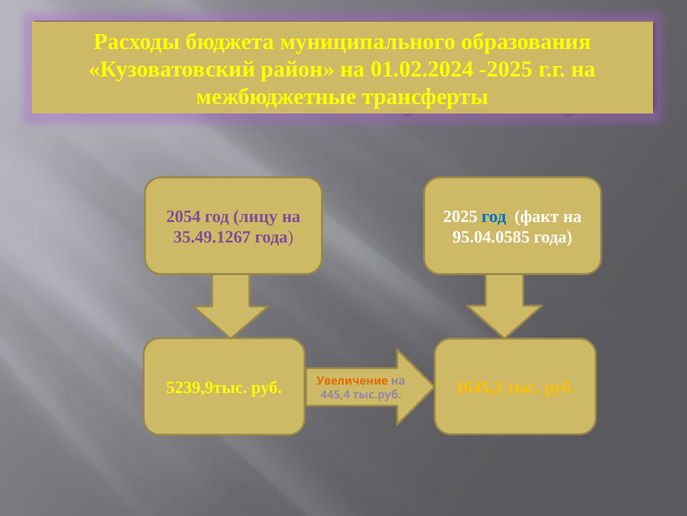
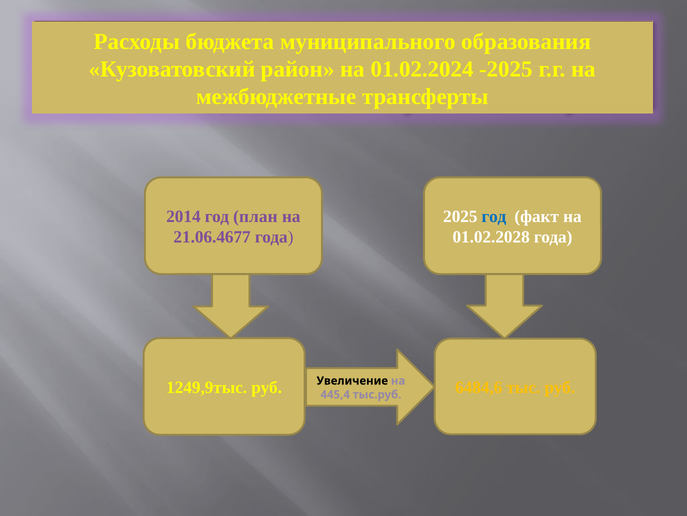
2054 at (183, 216): 2054 -> 2014
лицу: лицу -> план
35.49.1267: 35.49.1267 -> 21.06.4677
95.04.0585: 95.04.0585 -> 01.02.2028
5239,9тыс: 5239,9тыс -> 1249,9тыс
Увеличение colour: orange -> black
1645,3: 1645,3 -> 6484,6
